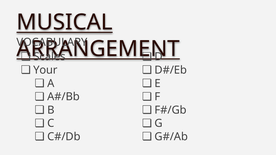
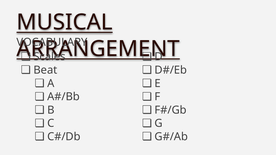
Your: Your -> Beat
